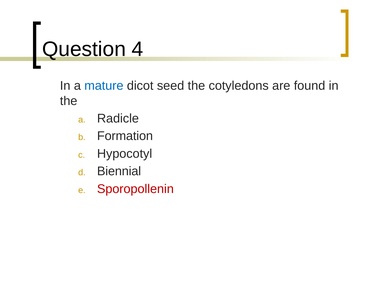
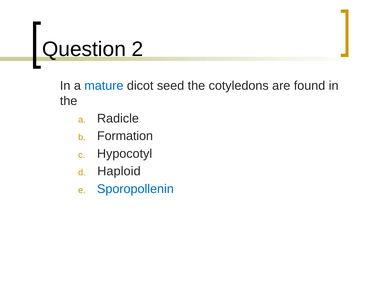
4: 4 -> 2
Biennial: Biennial -> Haploid
Sporopollenin colour: red -> blue
